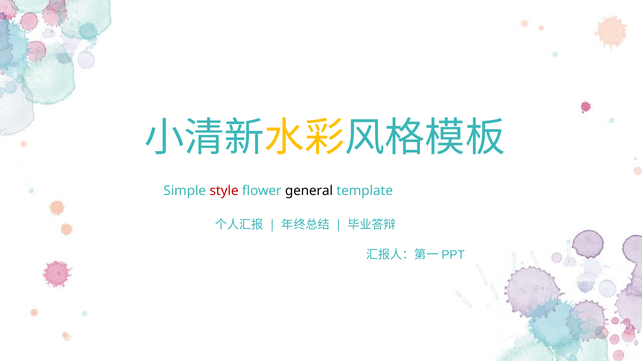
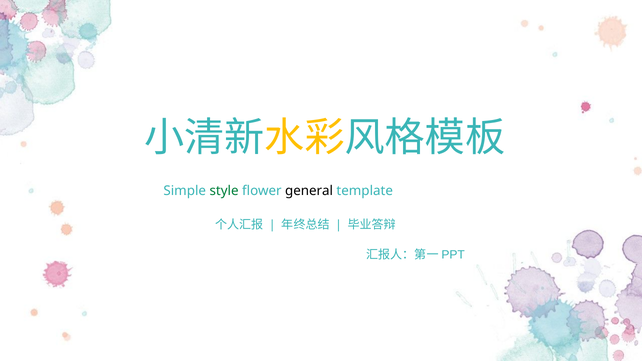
style colour: red -> green
